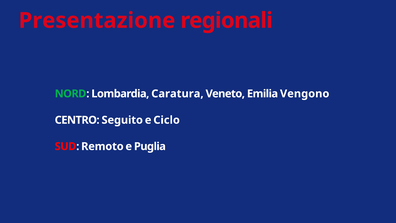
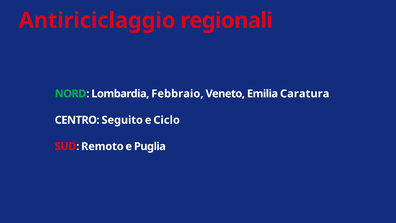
Presentazione: Presentazione -> Antiriciclaggio
Caratura: Caratura -> Febbraio
Vengono: Vengono -> Caratura
